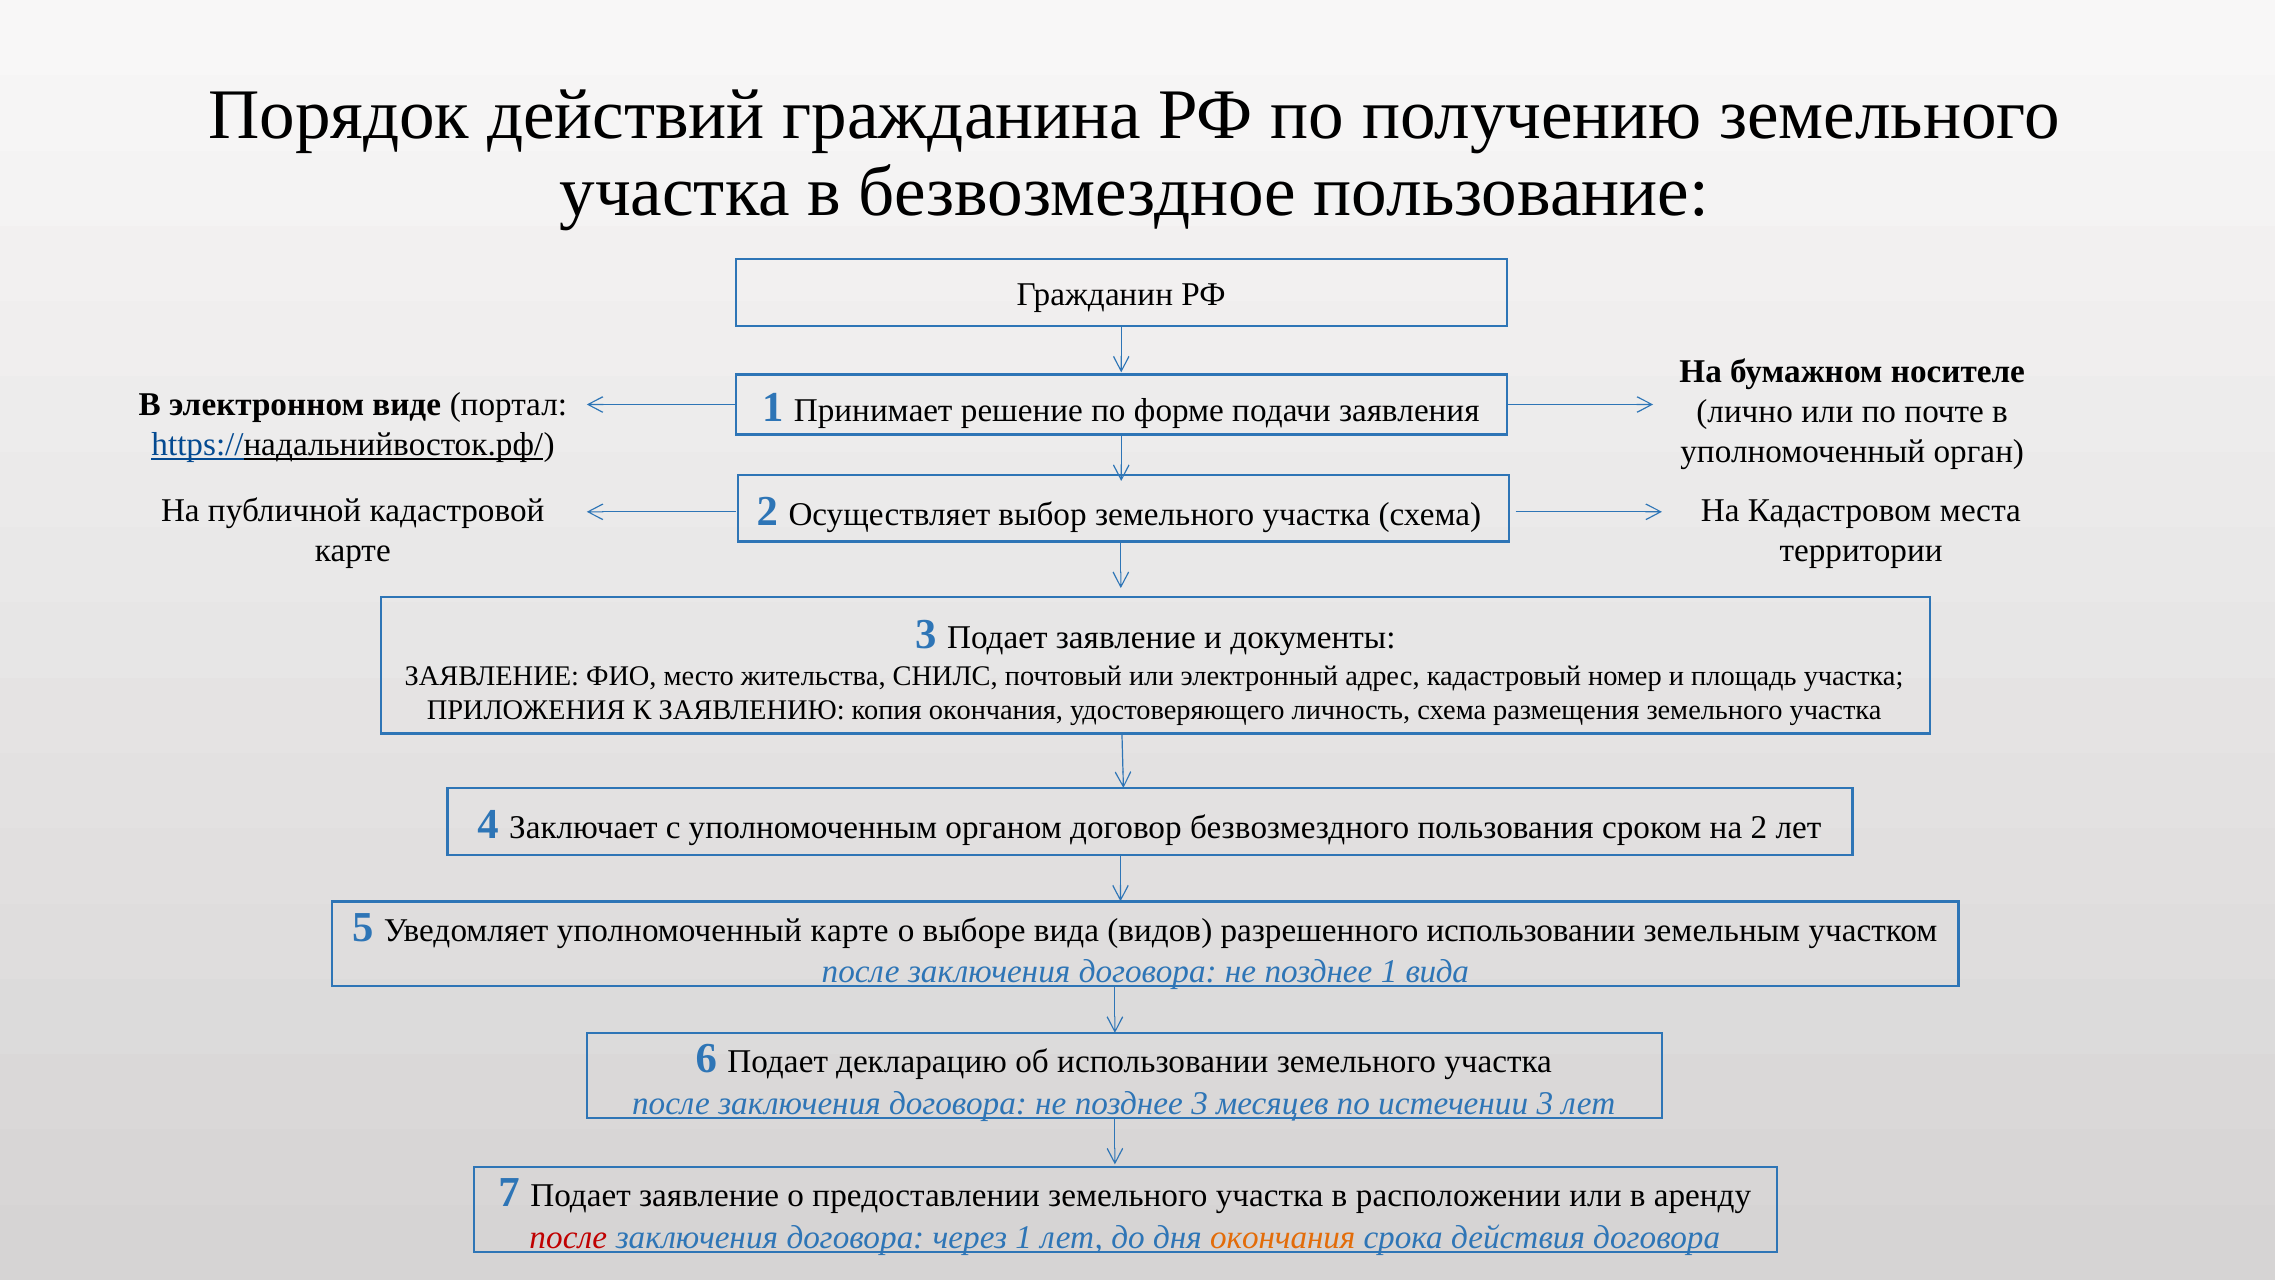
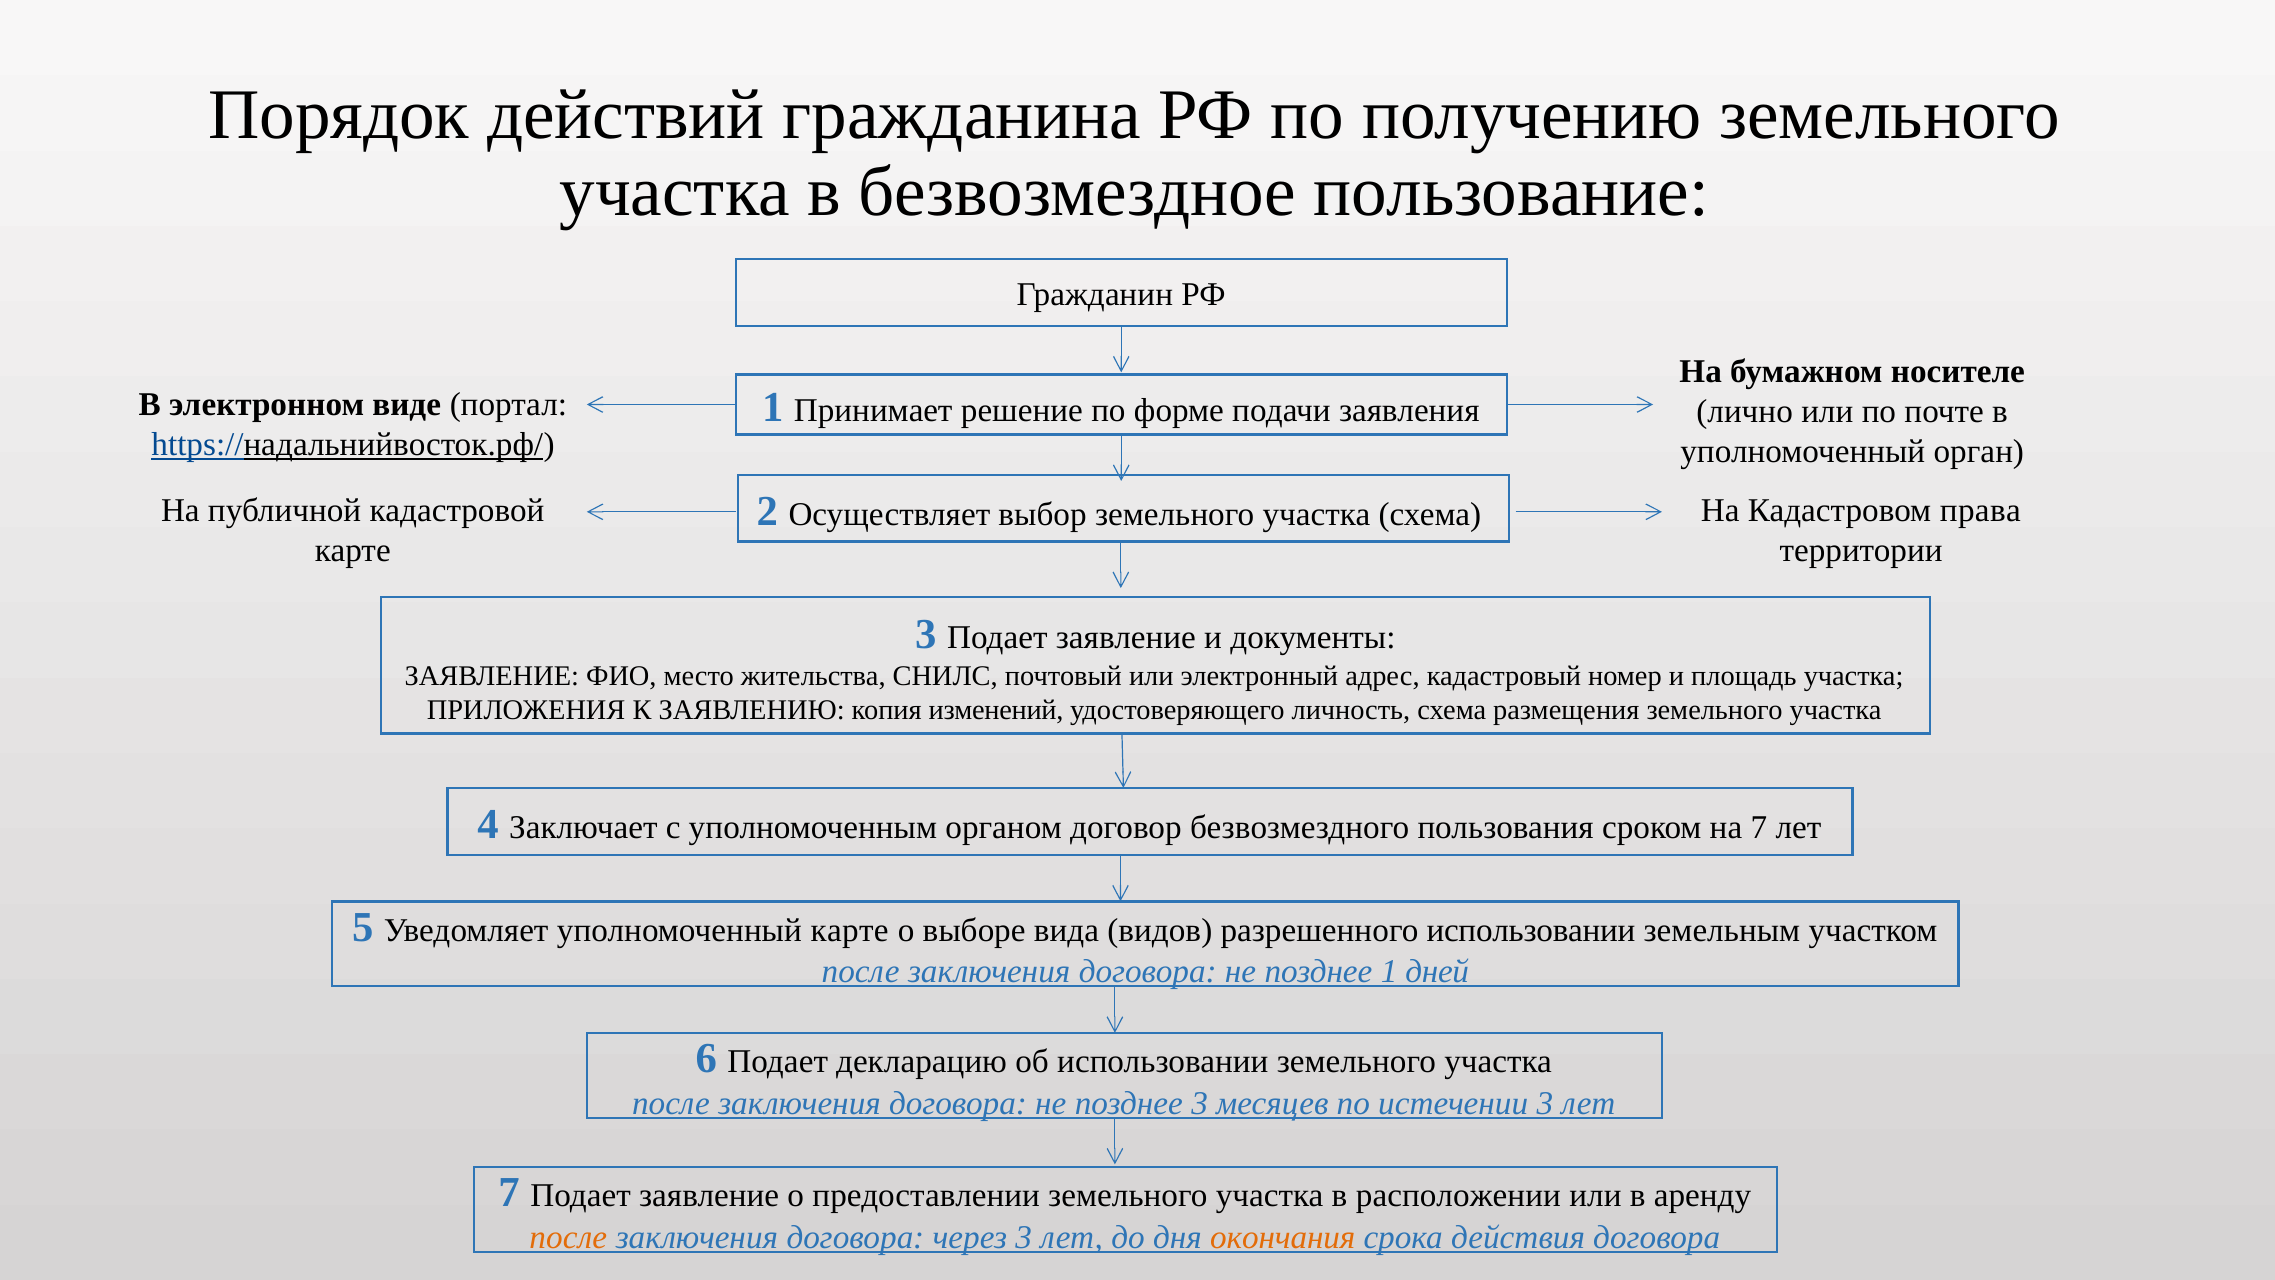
места: места -> права
копия окончания: окончания -> изменений
на 2: 2 -> 7
1 вида: вида -> дней
после at (568, 1237) colour: red -> orange
через 1: 1 -> 3
